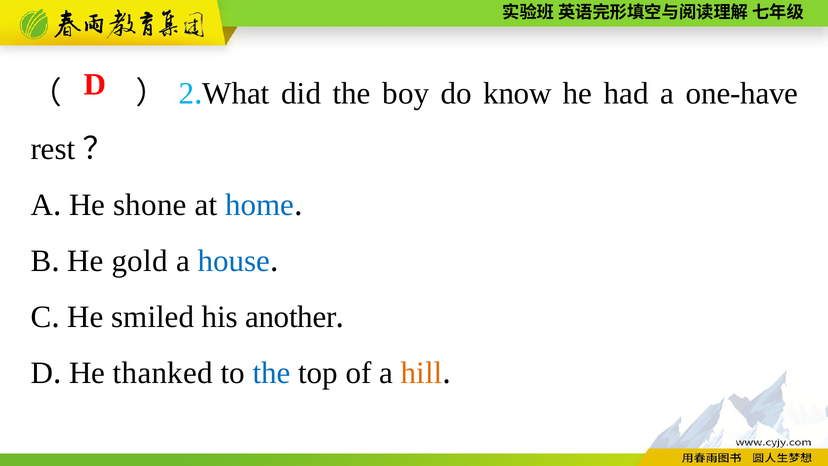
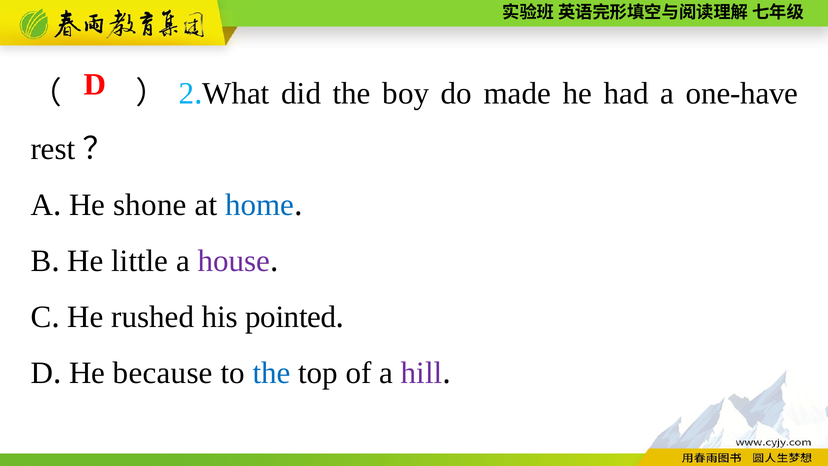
know: know -> made
gold: gold -> little
house colour: blue -> purple
smiled: smiled -> rushed
another: another -> pointed
thanked: thanked -> because
hill colour: orange -> purple
